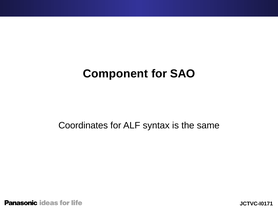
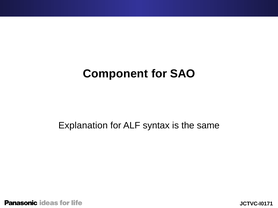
Coordinates: Coordinates -> Explanation
